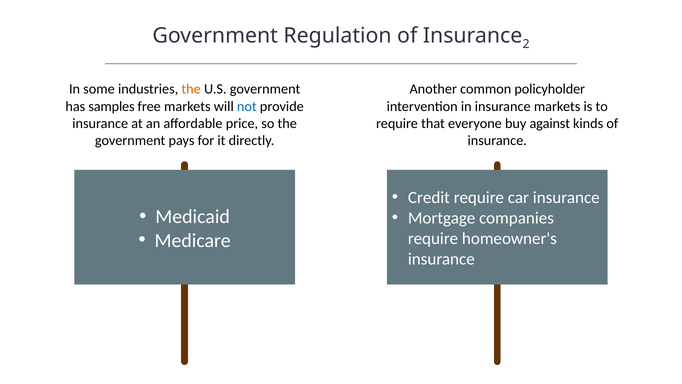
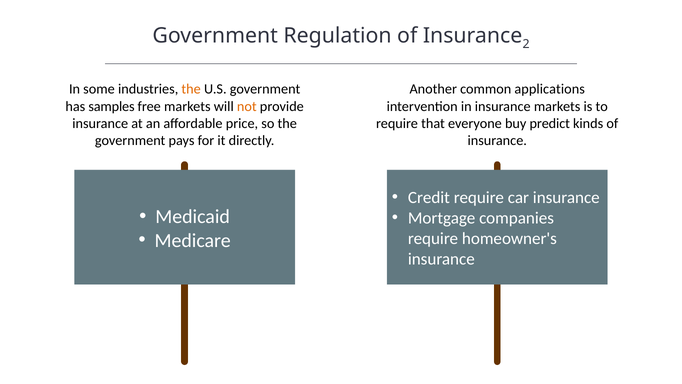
policyholder: policyholder -> applications
not colour: blue -> orange
against: against -> predict
